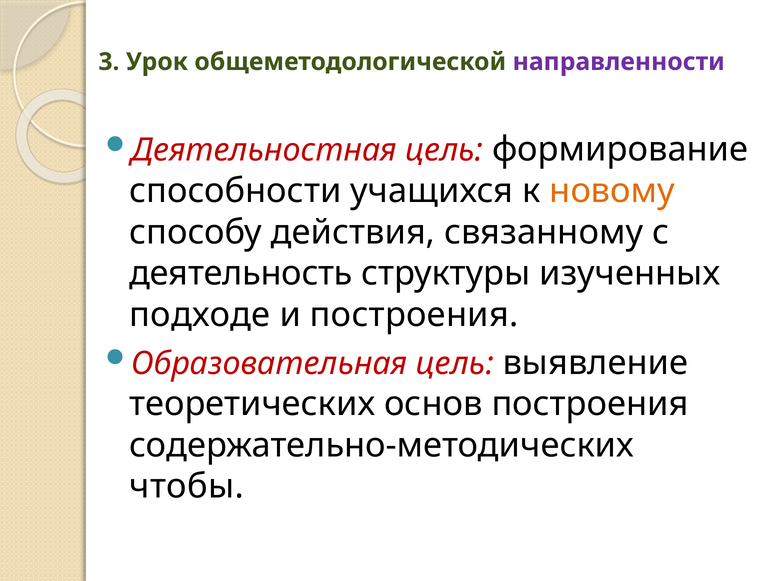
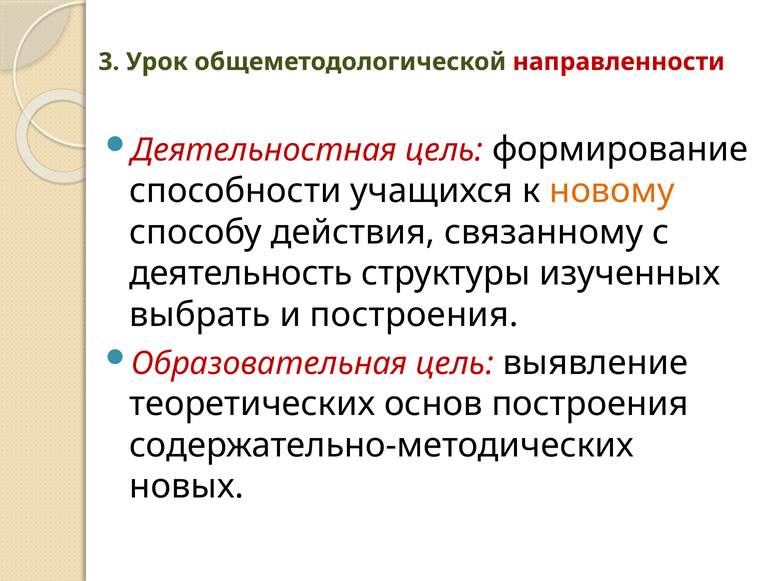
направленности colour: purple -> red
подходе: подходе -> выбрать
чтобы: чтобы -> новых
